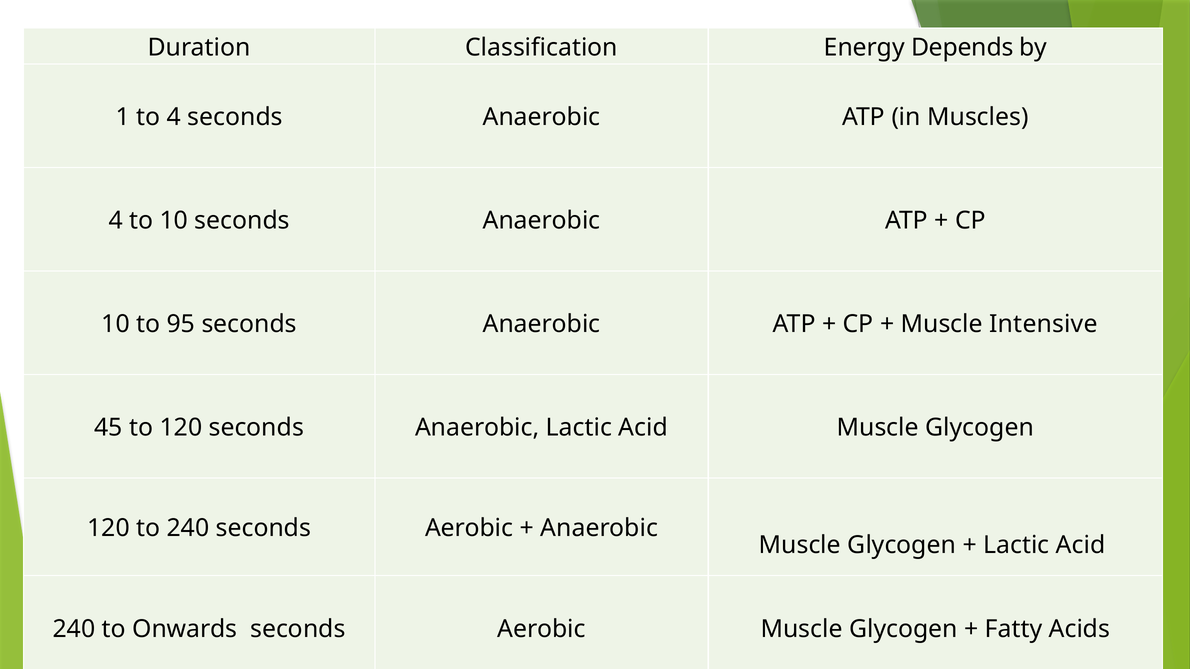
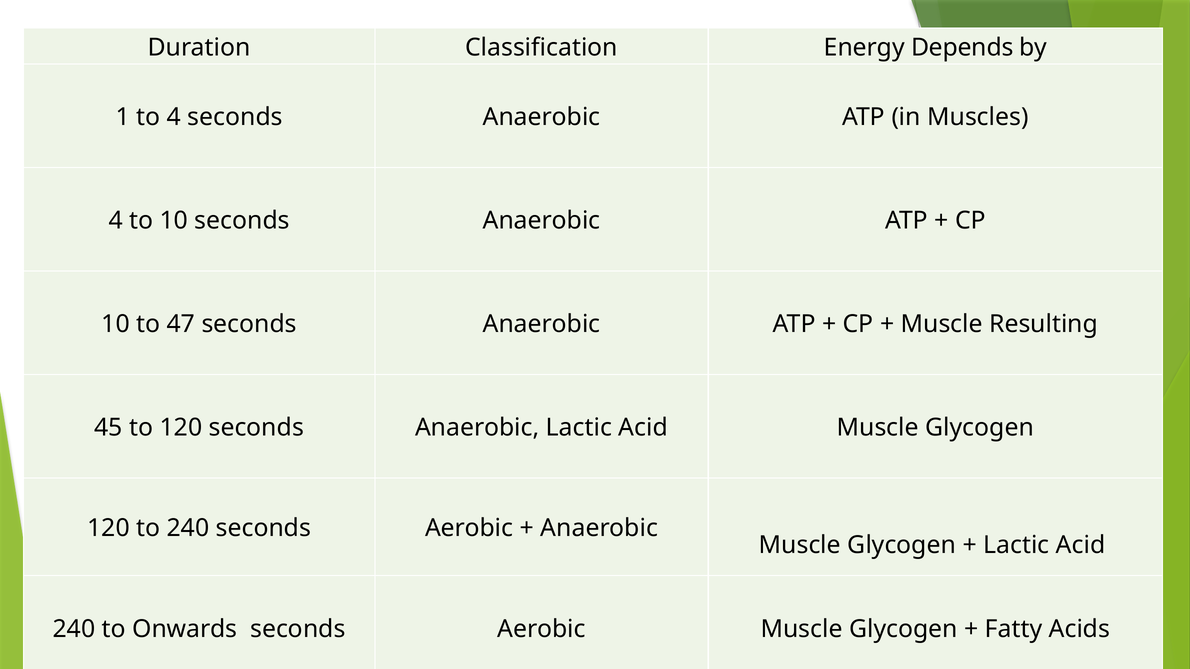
95: 95 -> 47
Intensive: Intensive -> Resulting
